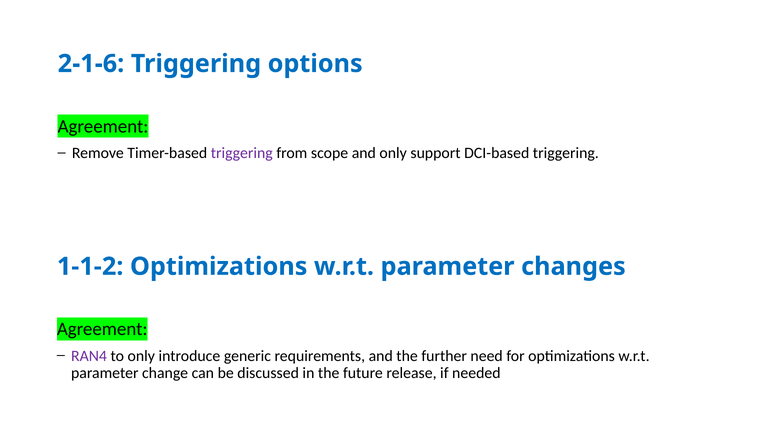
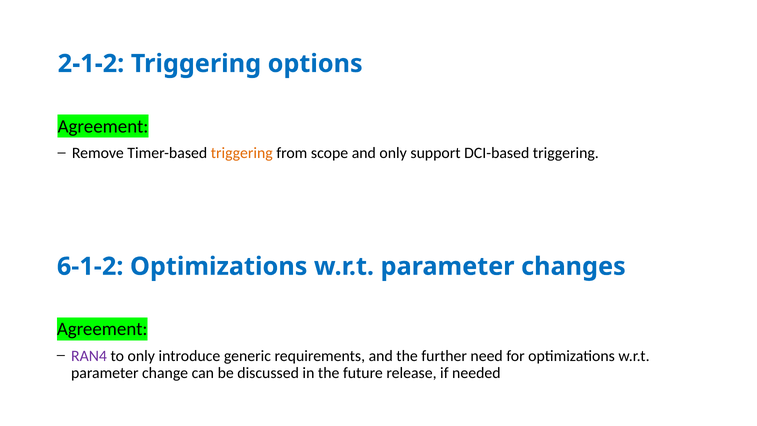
2-1-6: 2-1-6 -> 2-1-2
triggering at (242, 153) colour: purple -> orange
1-1-2: 1-1-2 -> 6-1-2
